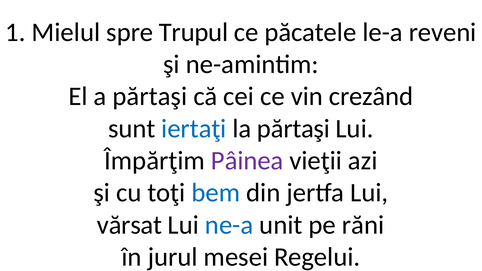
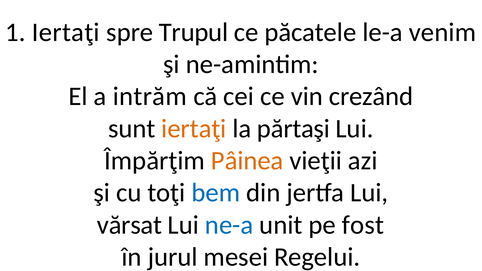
1 Mielul: Mielul -> Iertaţi
reveni: reveni -> venim
a părtaşi: părtaşi -> intrăm
iertaţi at (194, 129) colour: blue -> orange
Pâinea colour: purple -> orange
răni: răni -> fost
